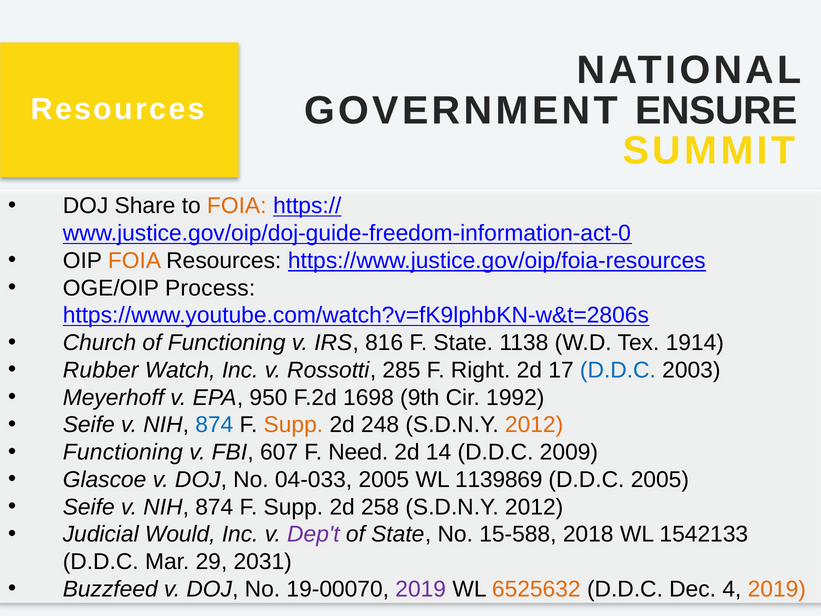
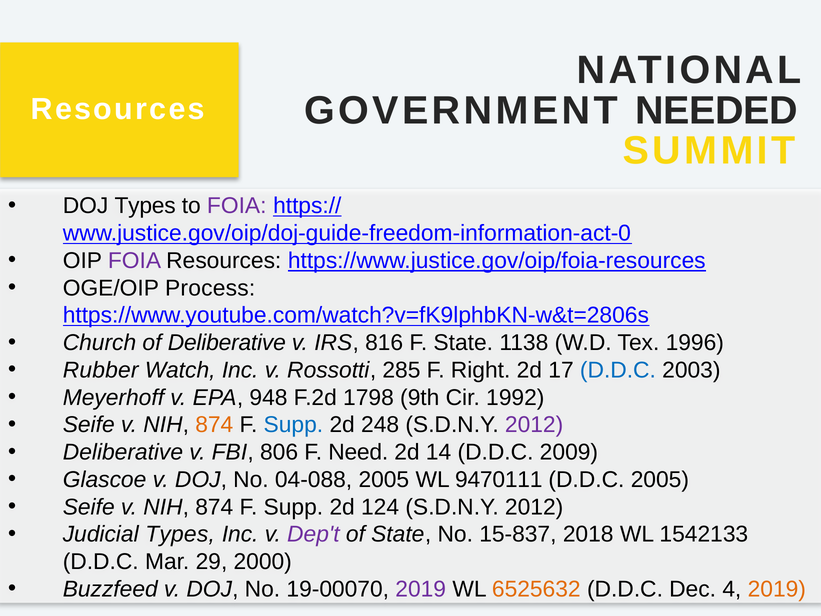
ENSURE: ENSURE -> NEEDED
DOJ Share: Share -> Types
FOIA at (237, 206) colour: orange -> purple
FOIA at (135, 261) colour: orange -> purple
of Functioning: Functioning -> Deliberative
1914: 1914 -> 1996
950: 950 -> 948
1698: 1698 -> 1798
874 at (214, 425) colour: blue -> orange
Supp at (293, 425) colour: orange -> blue
2012 at (534, 425) colour: orange -> purple
Functioning at (123, 452): Functioning -> Deliberative
607: 607 -> 806
04-033: 04-033 -> 04-088
1139869: 1139869 -> 9470111
258: 258 -> 124
Judicial Would: Would -> Types
15-588: 15-588 -> 15-837
2031: 2031 -> 2000
